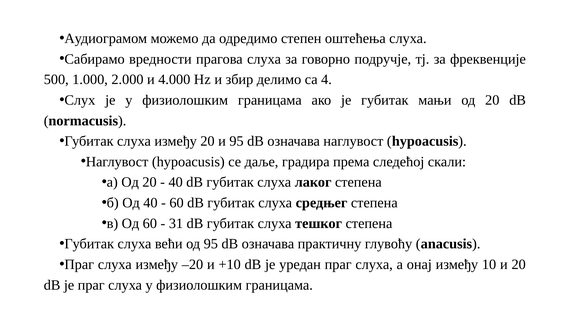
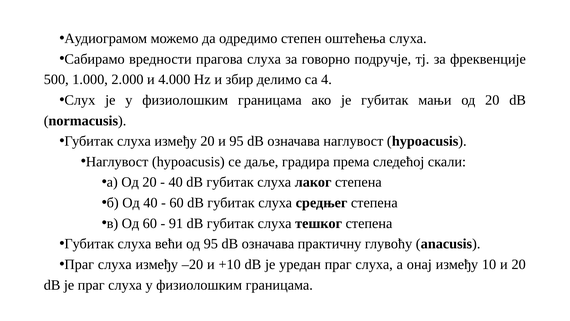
31: 31 -> 91
